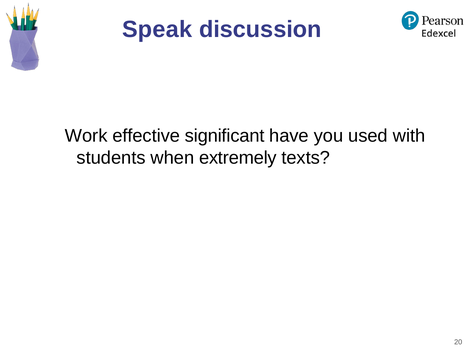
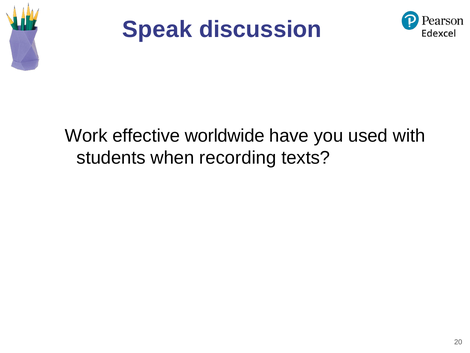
significant: significant -> worldwide
extremely: extremely -> recording
